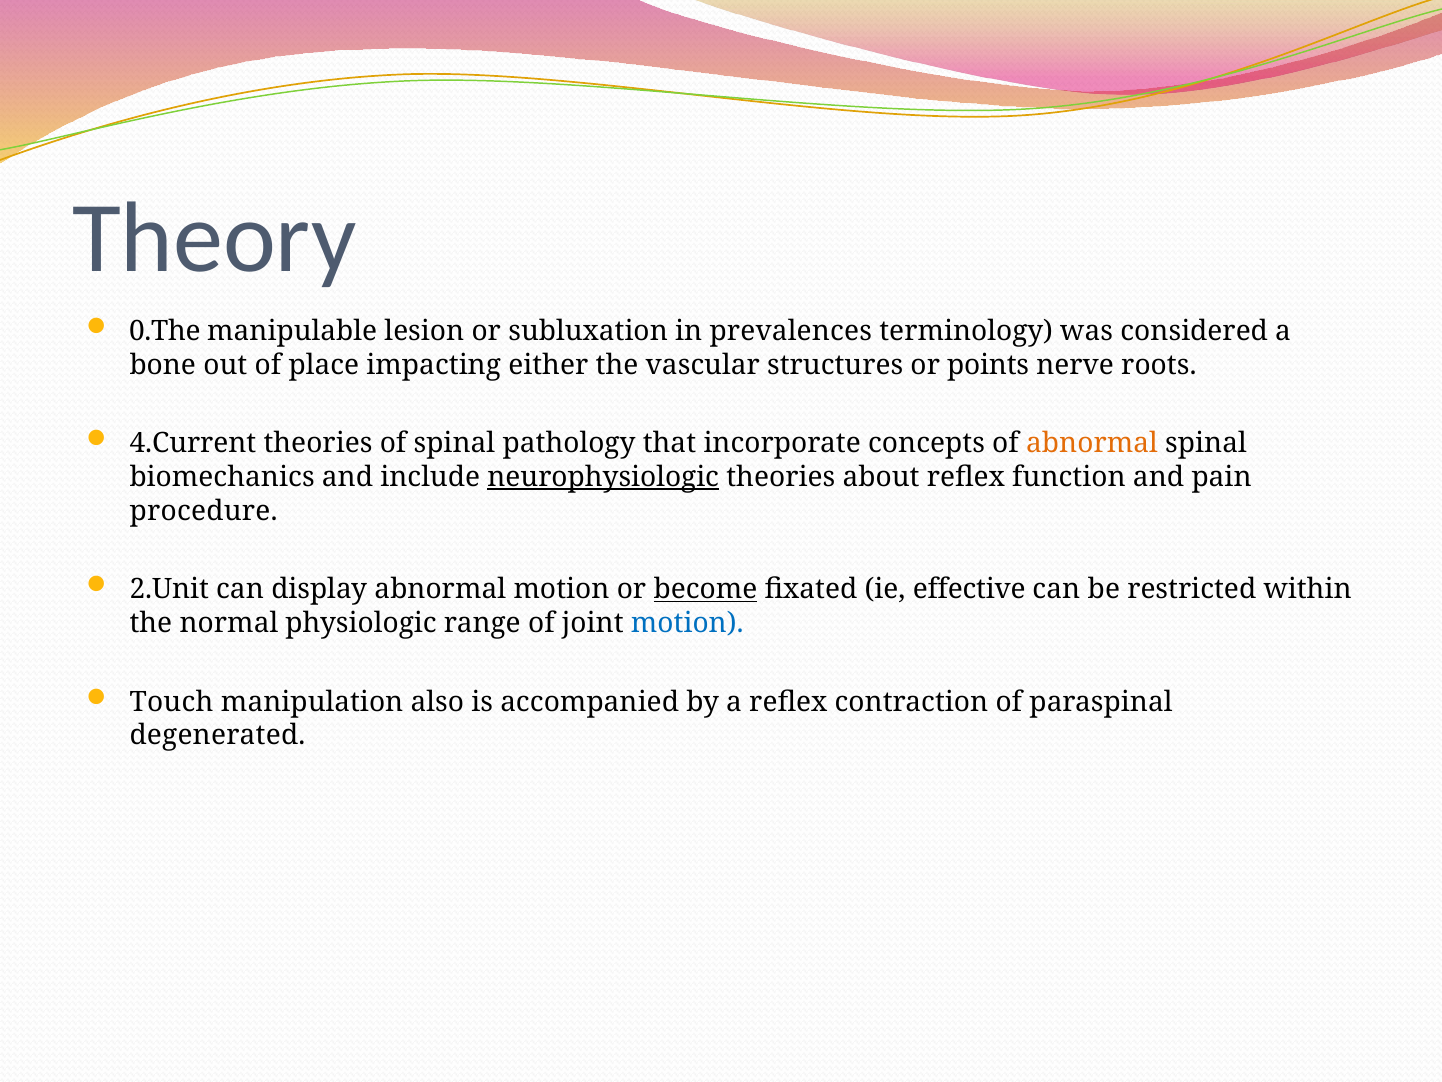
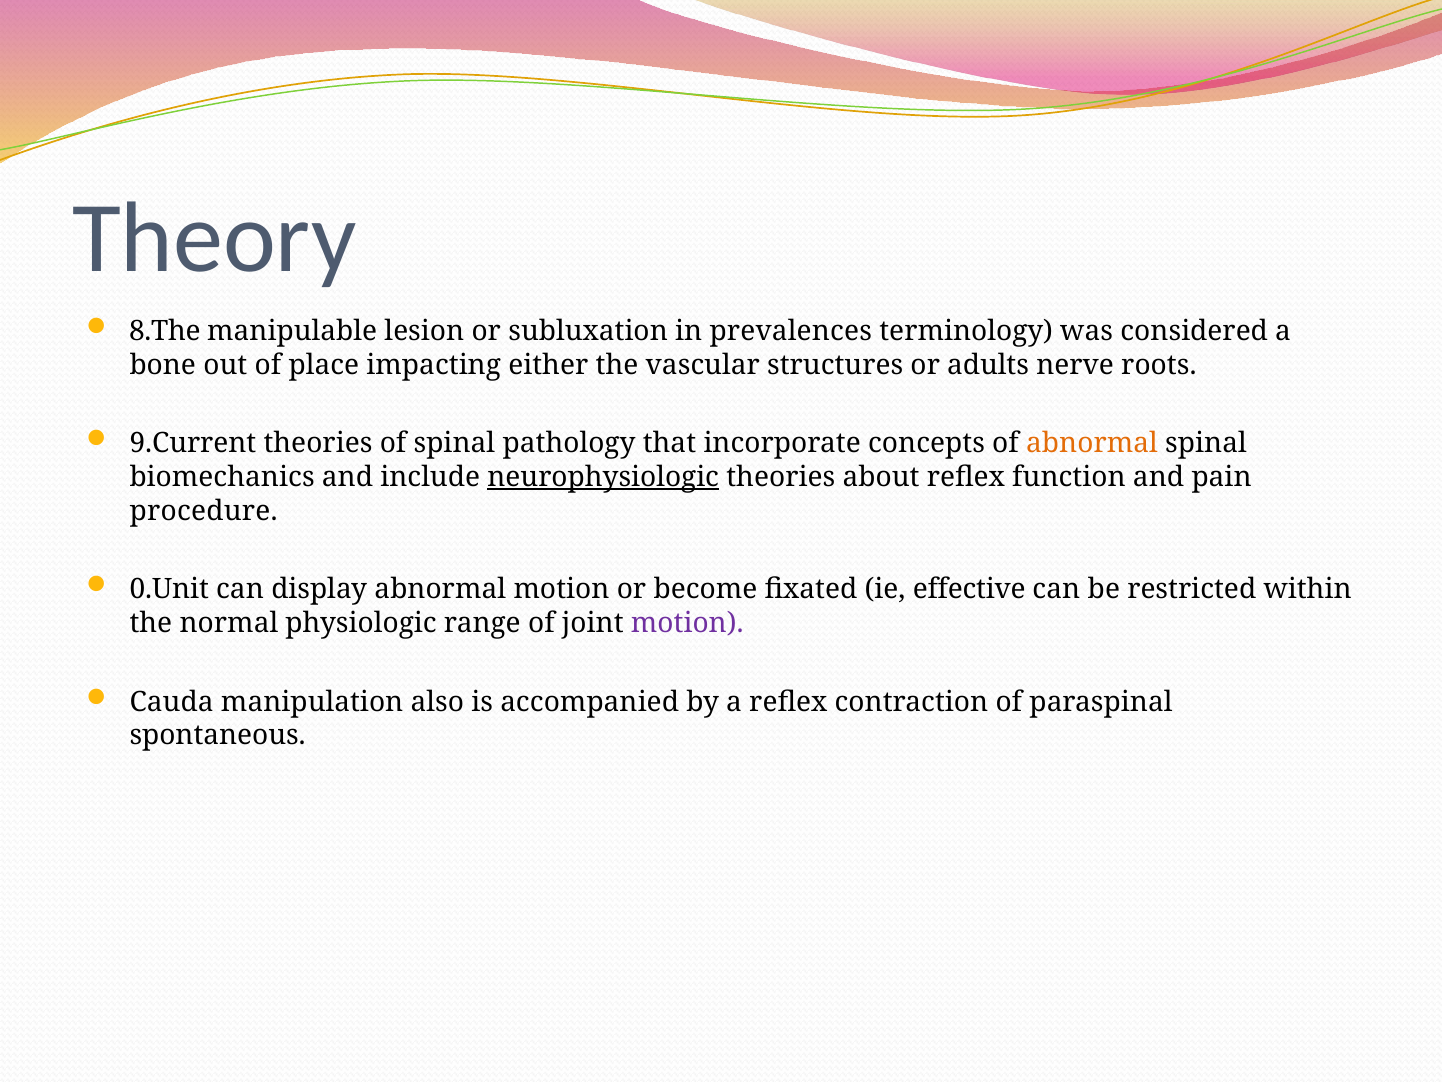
0.The: 0.The -> 8.The
points: points -> adults
4.Current: 4.Current -> 9.Current
2.Unit: 2.Unit -> 0.Unit
become underline: present -> none
motion at (687, 623) colour: blue -> purple
Touch: Touch -> Cauda
degenerated: degenerated -> spontaneous
